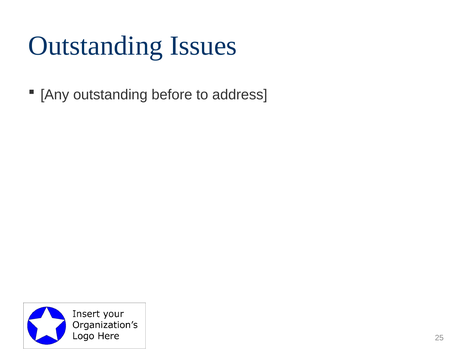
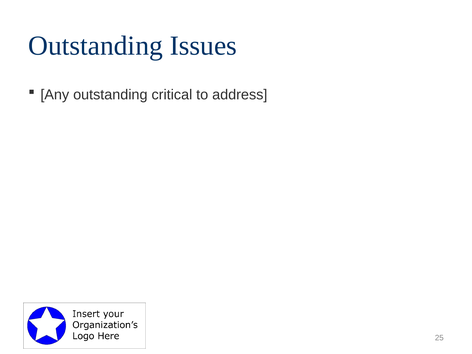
before: before -> critical
